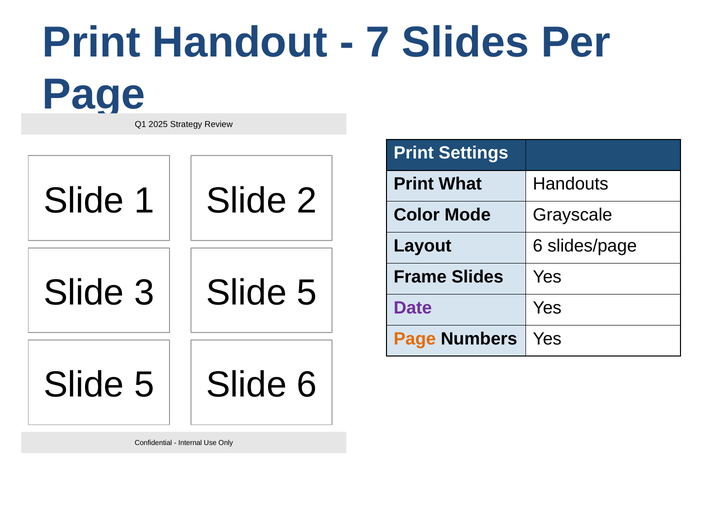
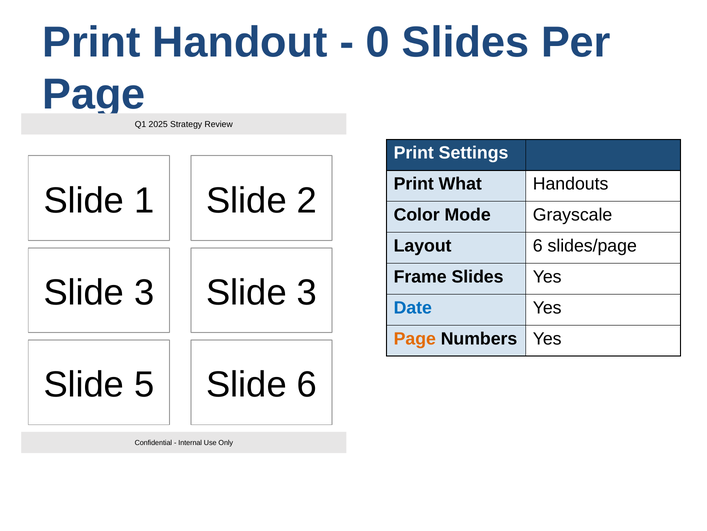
7: 7 -> 0
3 Slide 5: 5 -> 3
Date colour: purple -> blue
